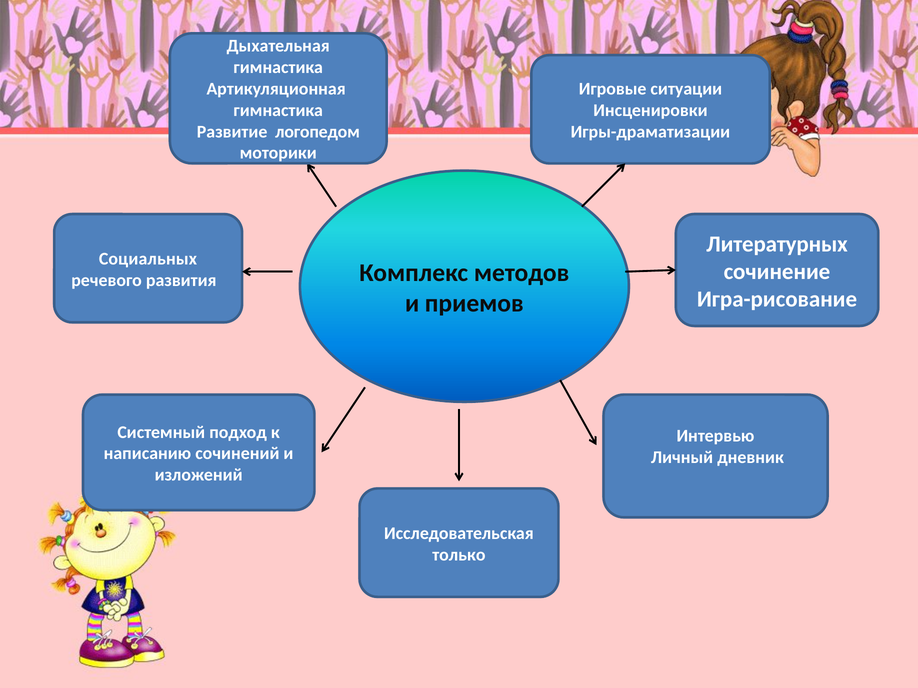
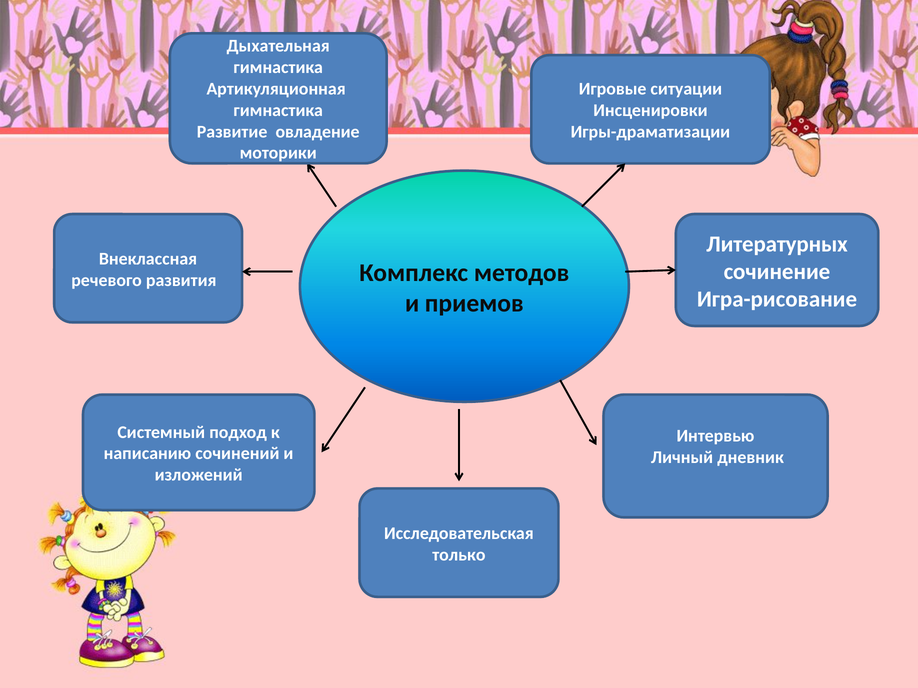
логопедом: логопедом -> овладение
Социальных: Социальных -> Внеклассная
